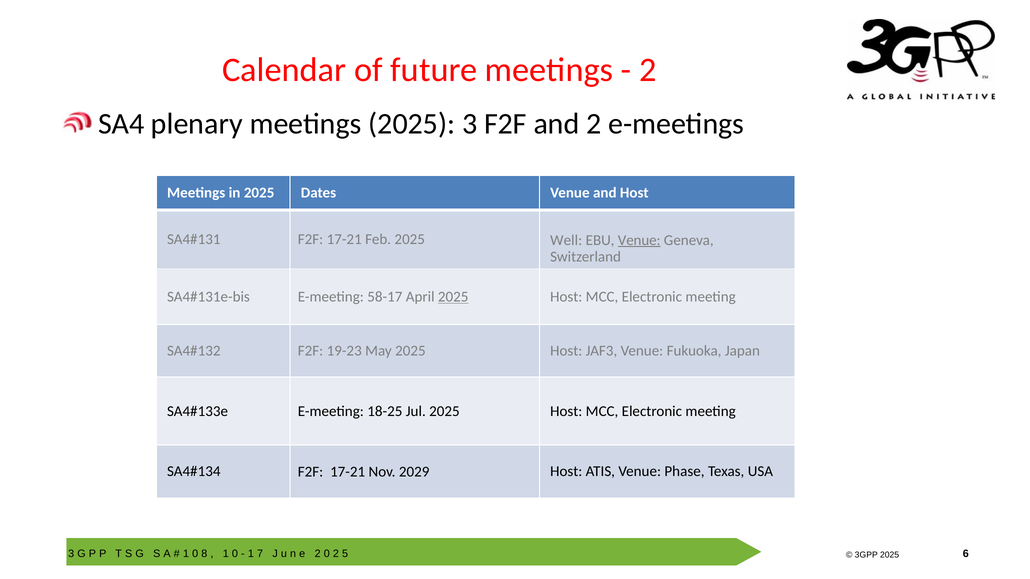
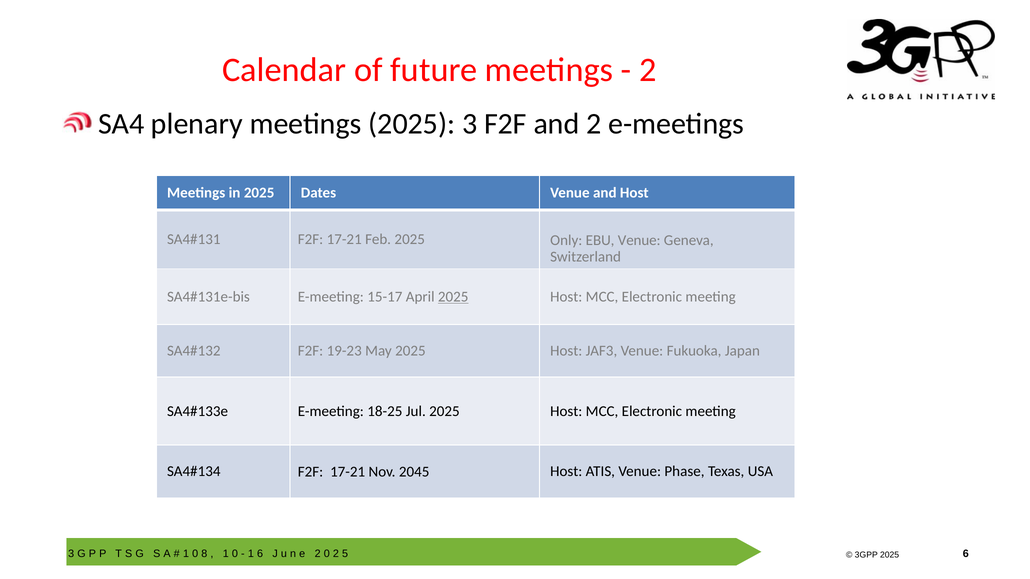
Well: Well -> Only
Venue at (639, 240) underline: present -> none
58-17: 58-17 -> 15-17
2029: 2029 -> 2045
7 at (260, 554): 7 -> 6
